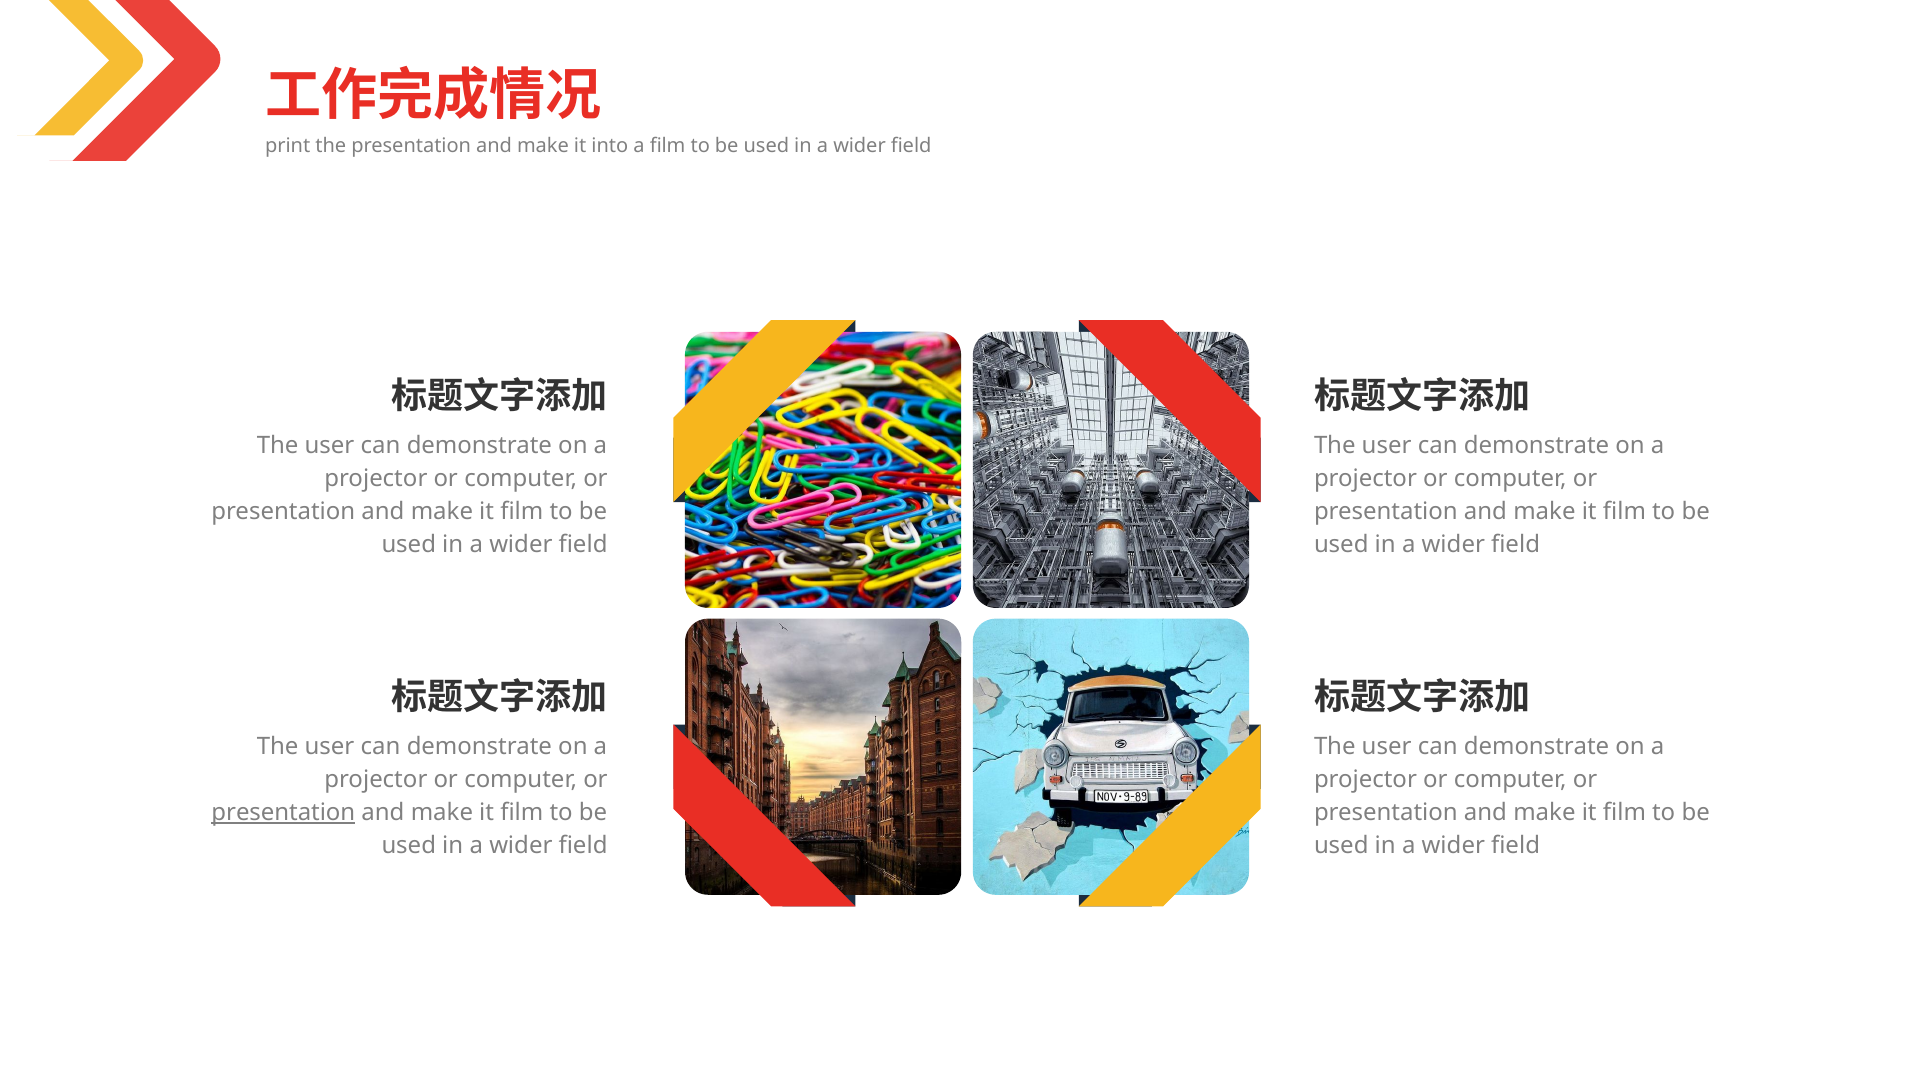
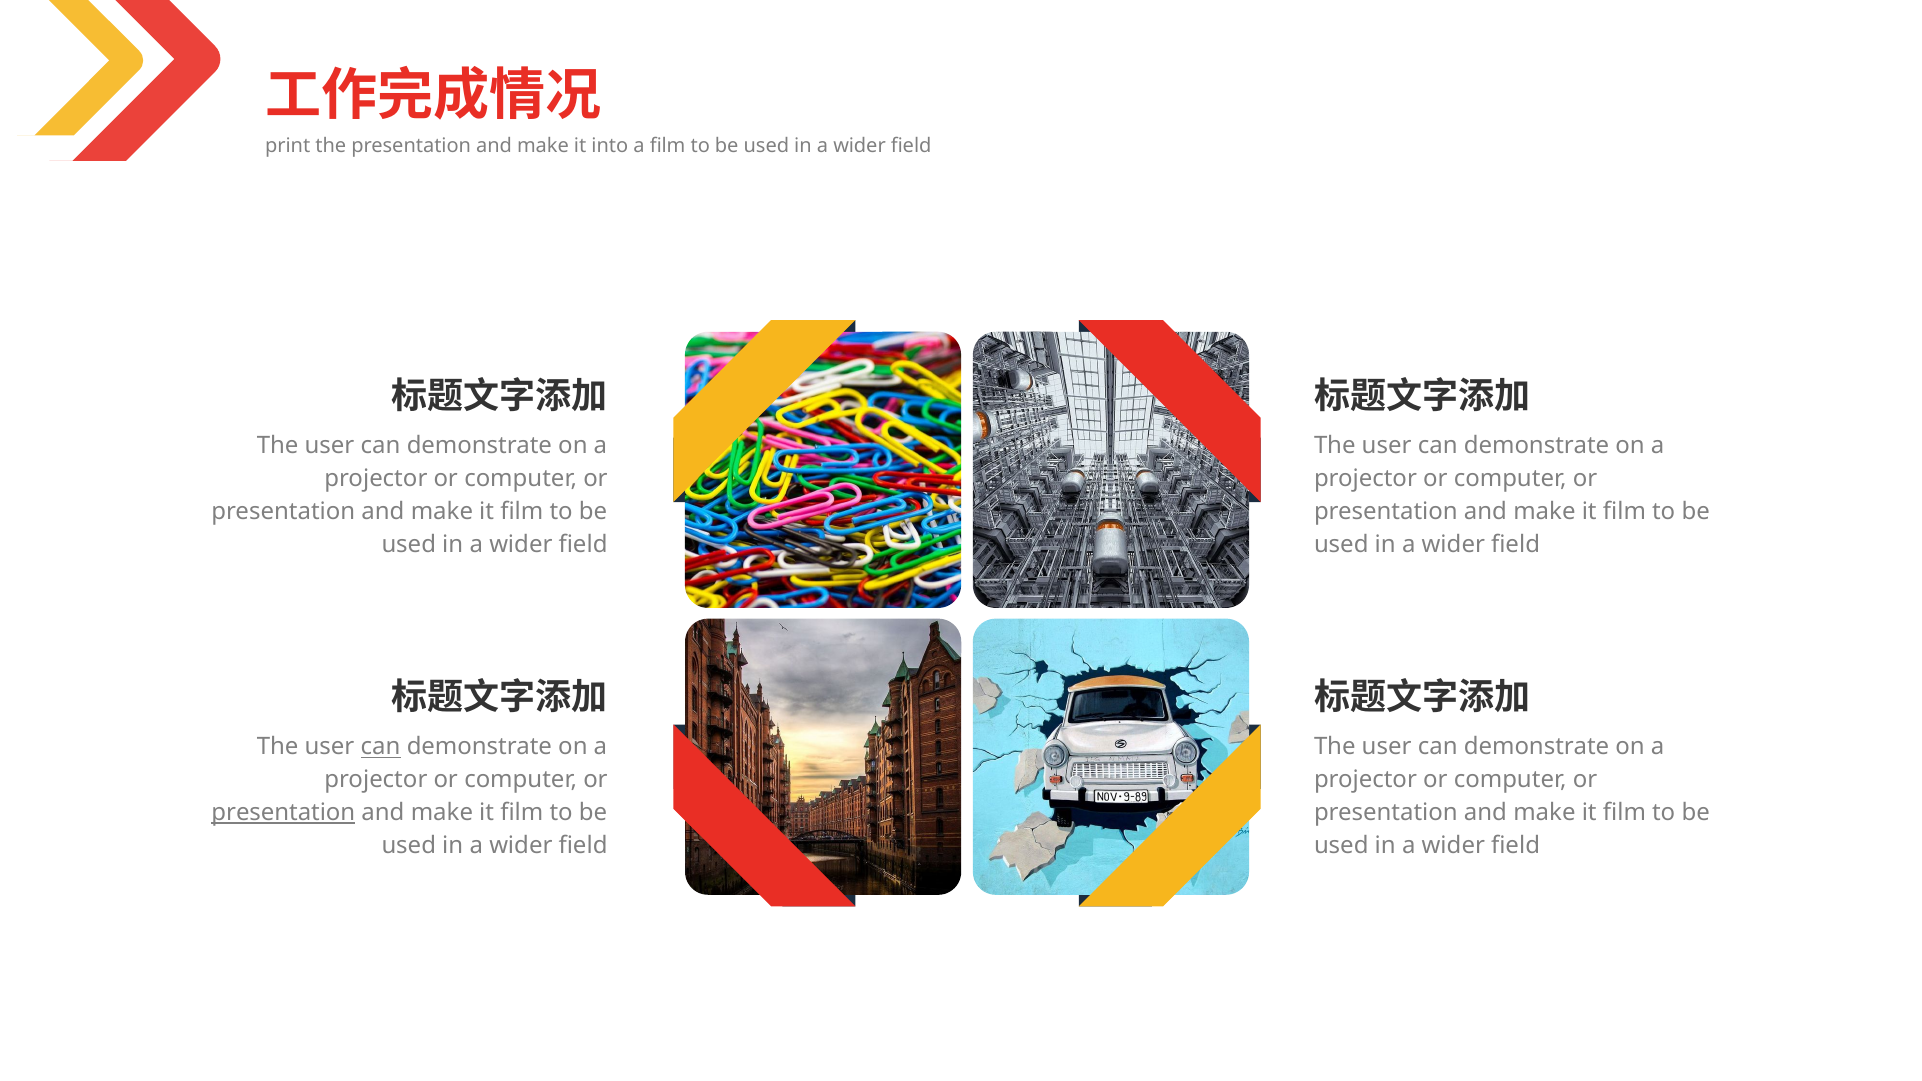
can at (381, 747) underline: none -> present
